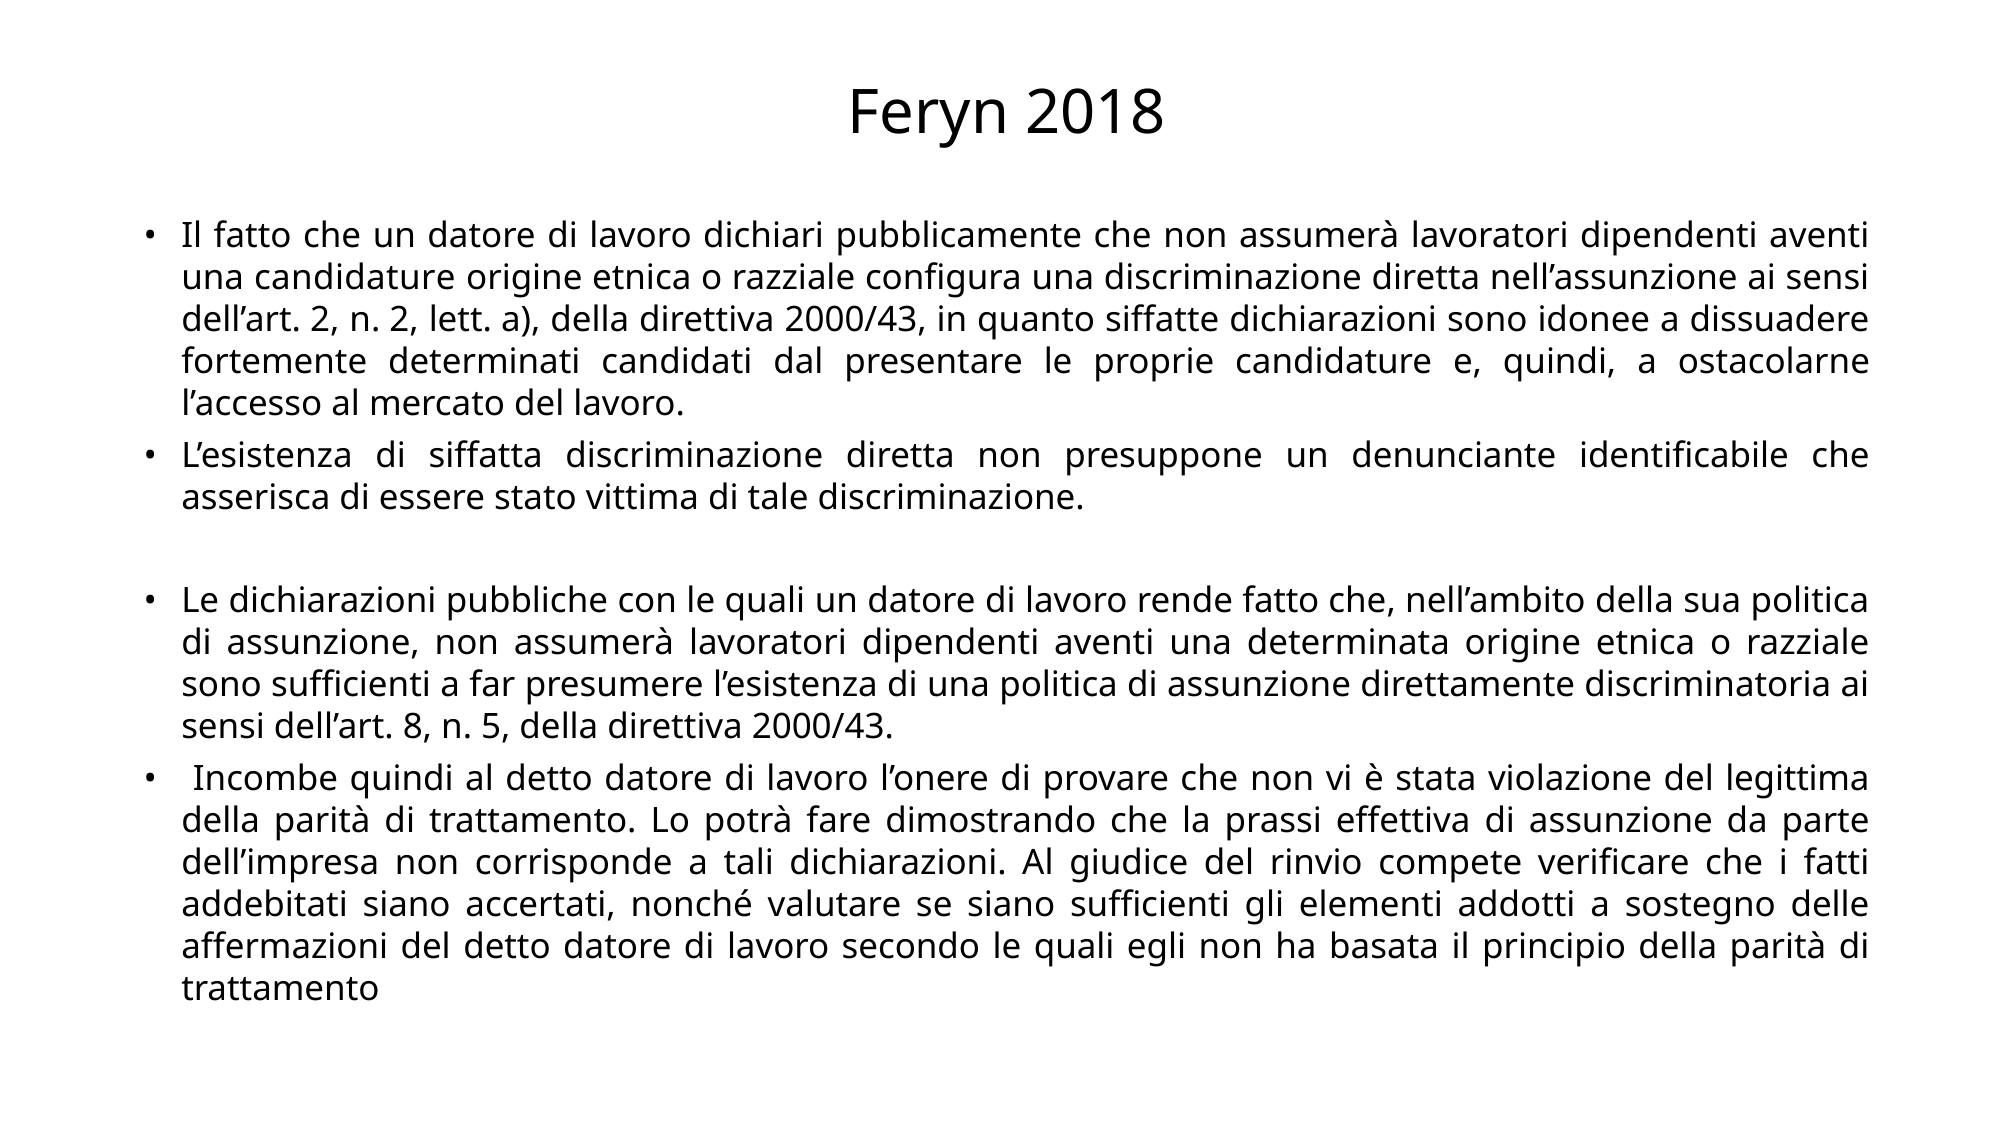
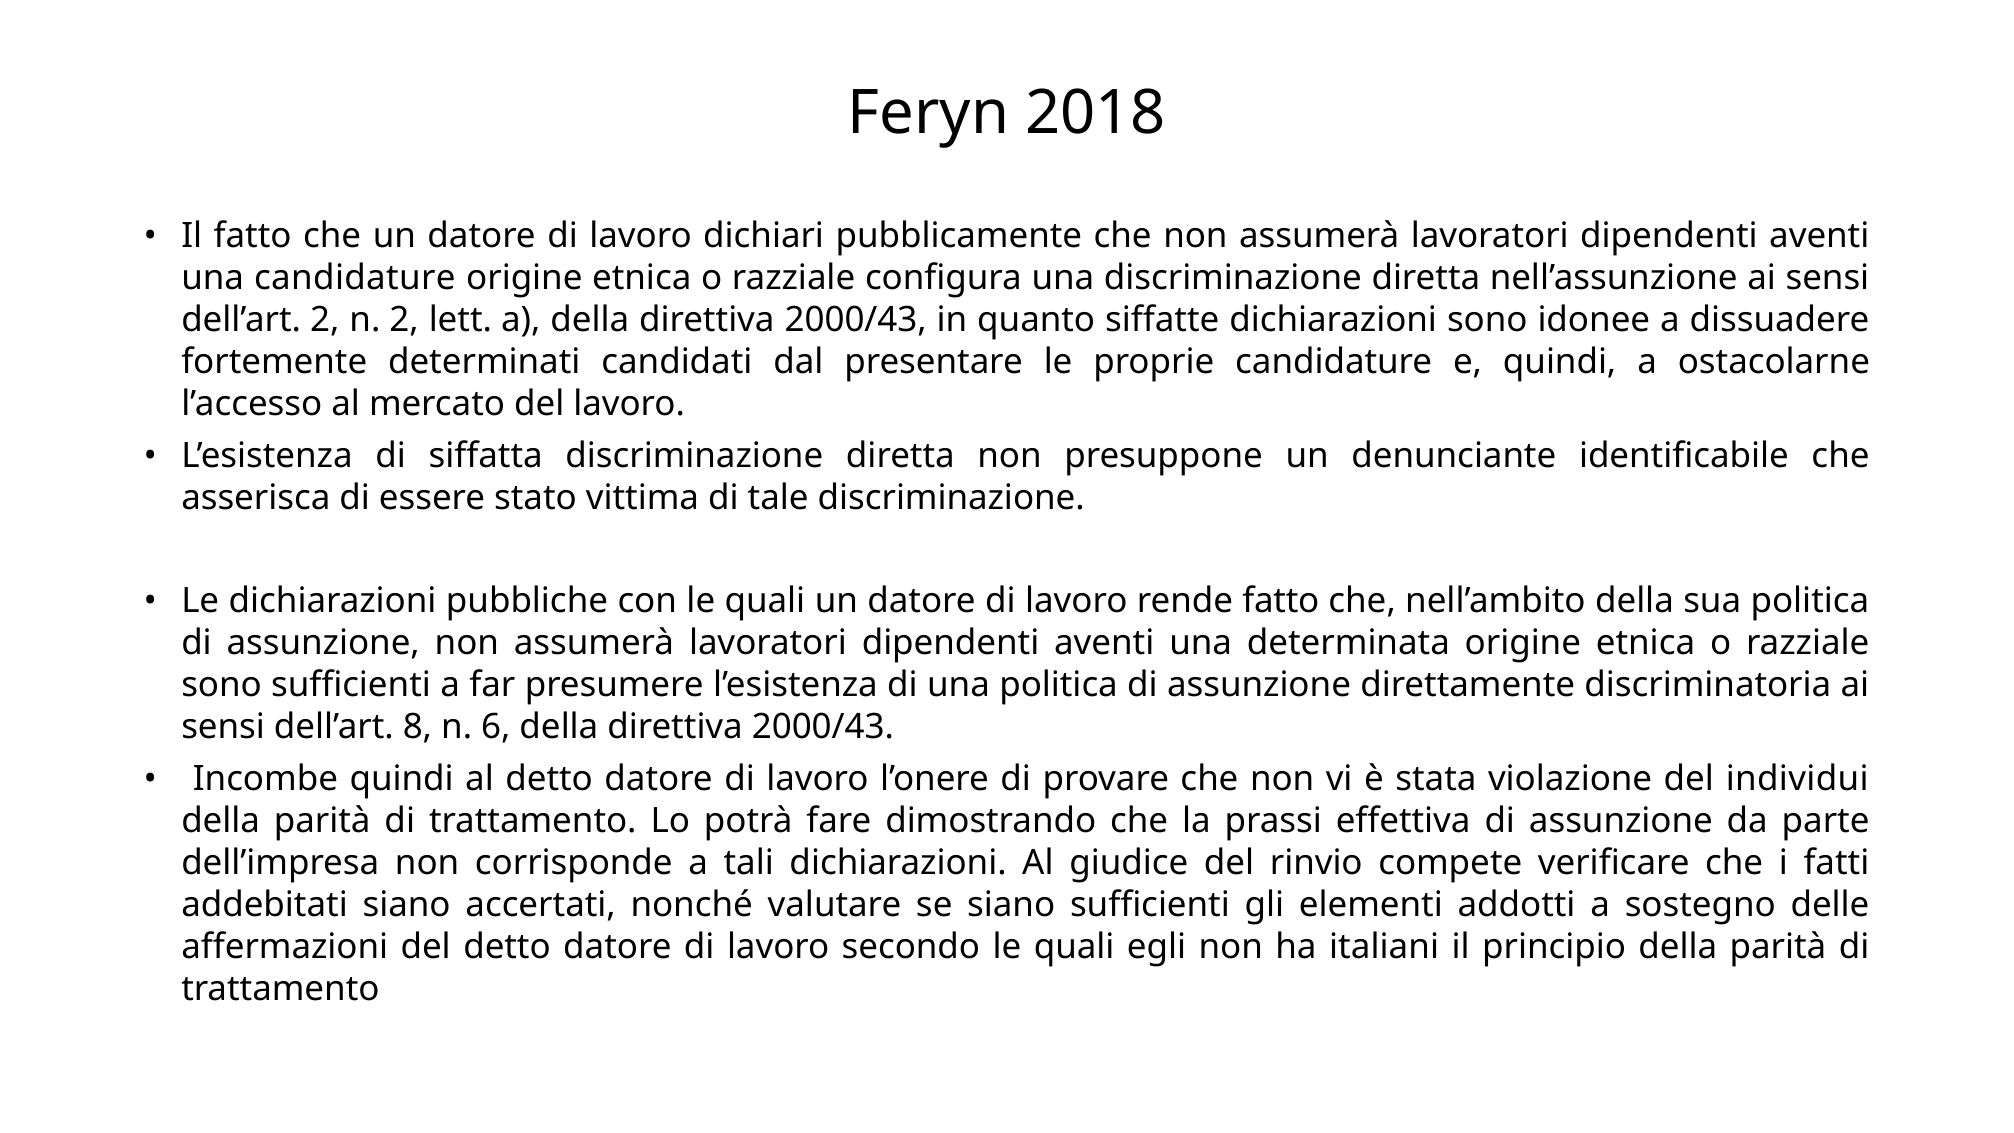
5: 5 -> 6
legittima: legittima -> individui
basata: basata -> italiani
